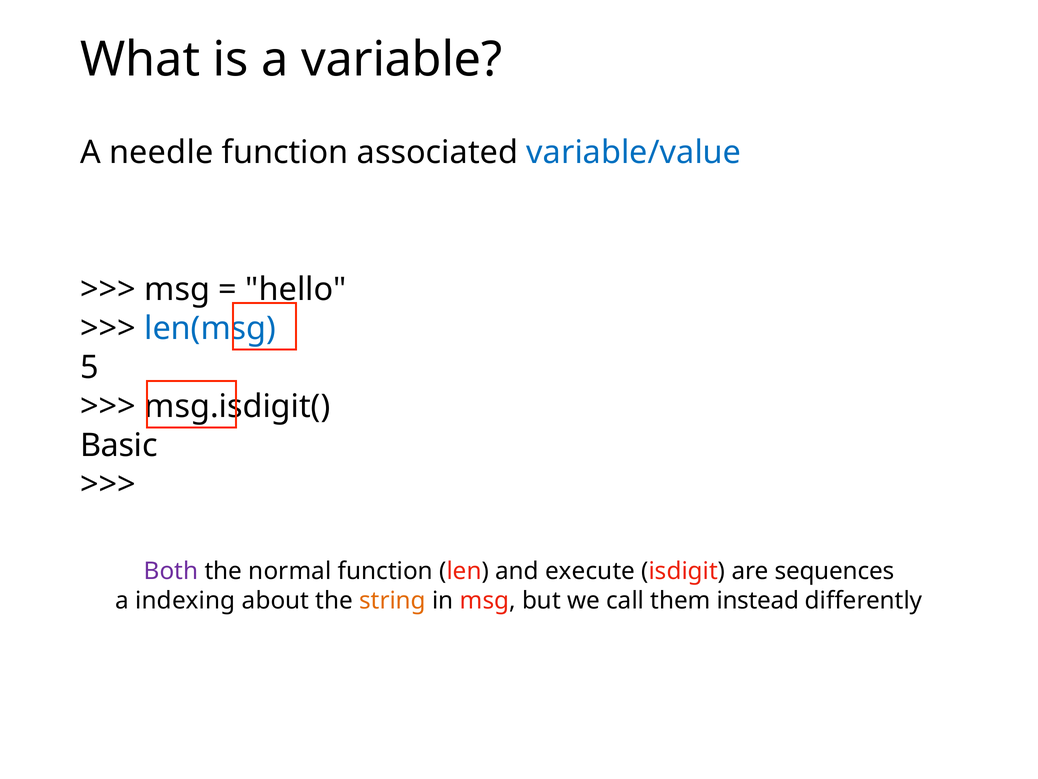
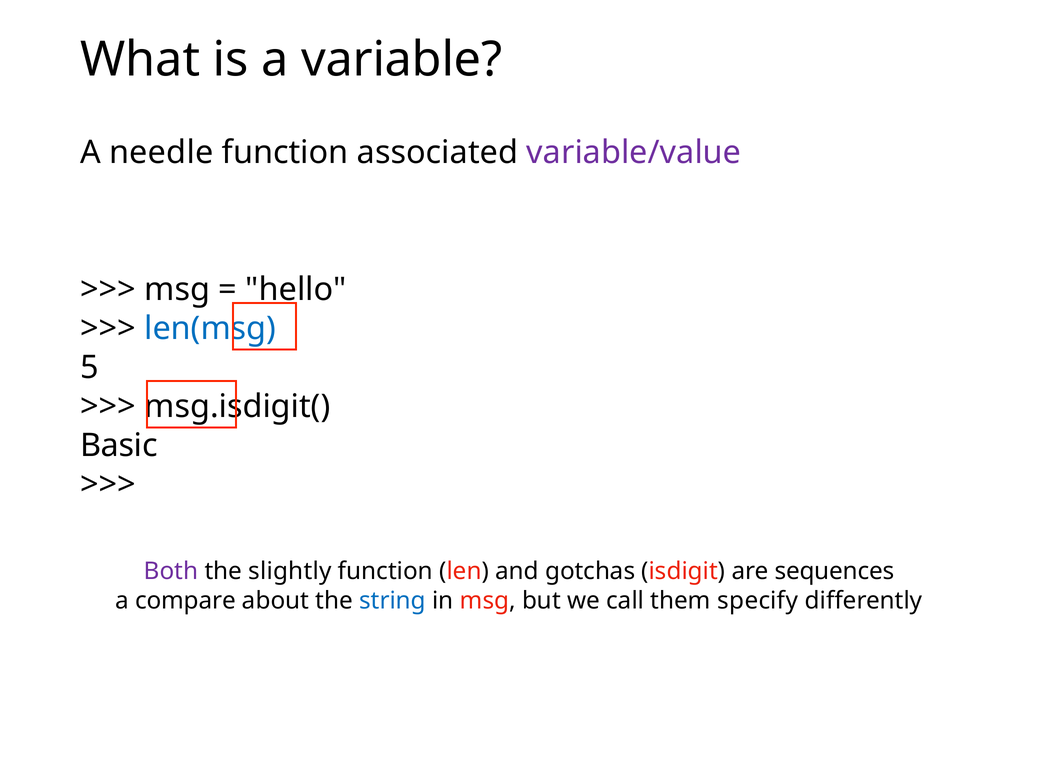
variable/value colour: blue -> purple
normal: normal -> slightly
execute: execute -> gotchas
indexing: indexing -> compare
string colour: orange -> blue
instead: instead -> specify
